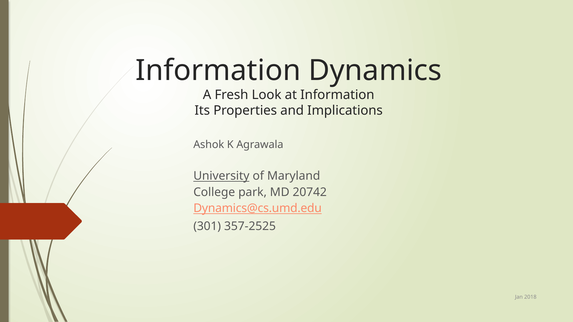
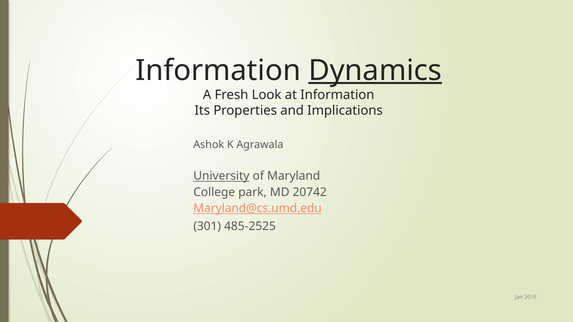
Dynamics underline: none -> present
Dynamics@cs.umd.edu: Dynamics@cs.umd.edu -> Maryland@cs.umd.edu
357-2525: 357-2525 -> 485-2525
